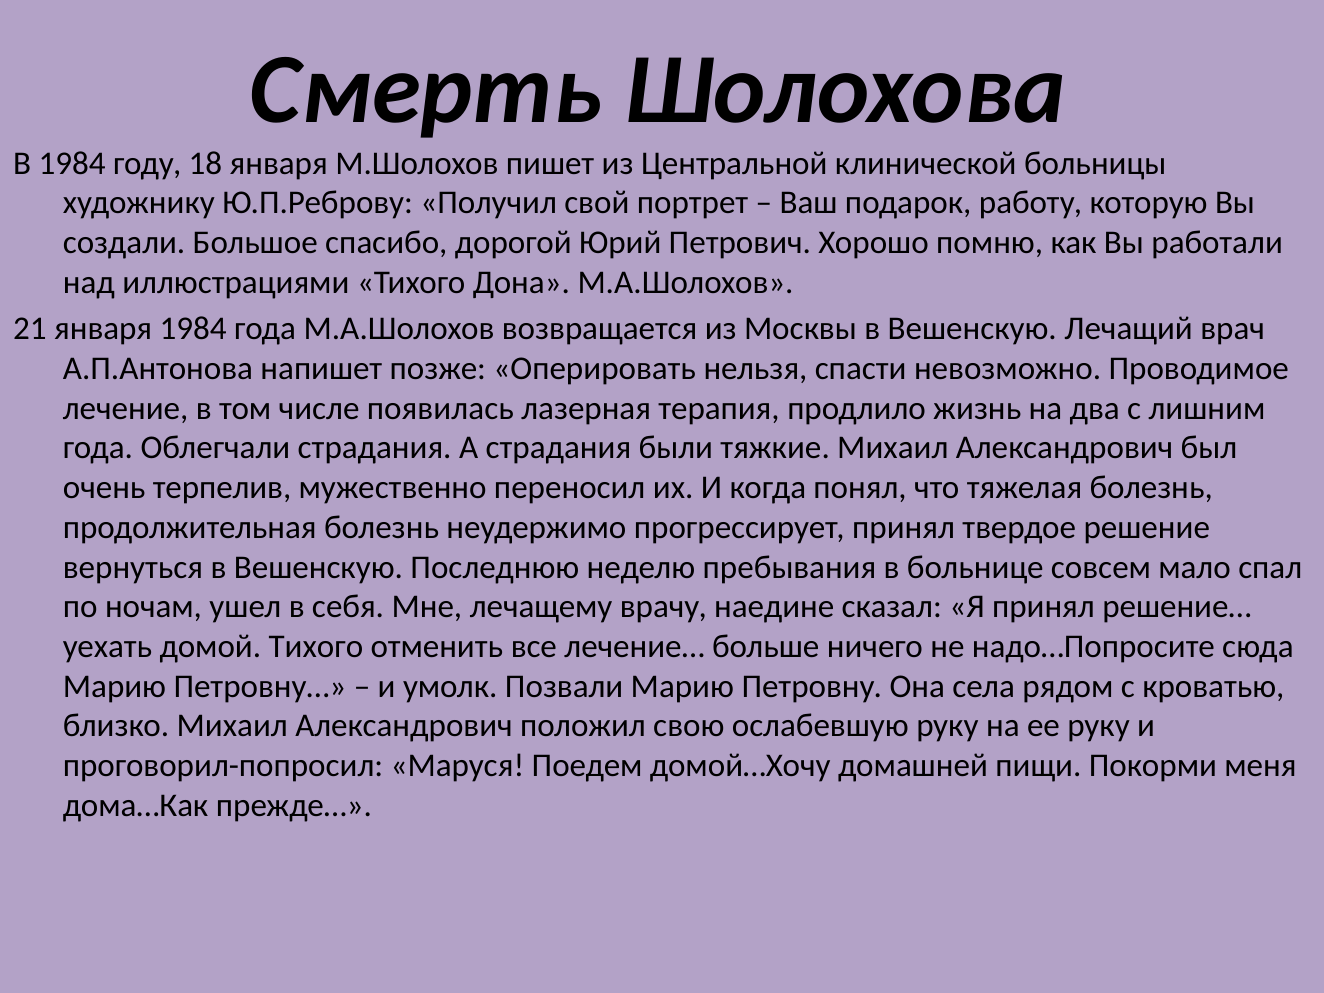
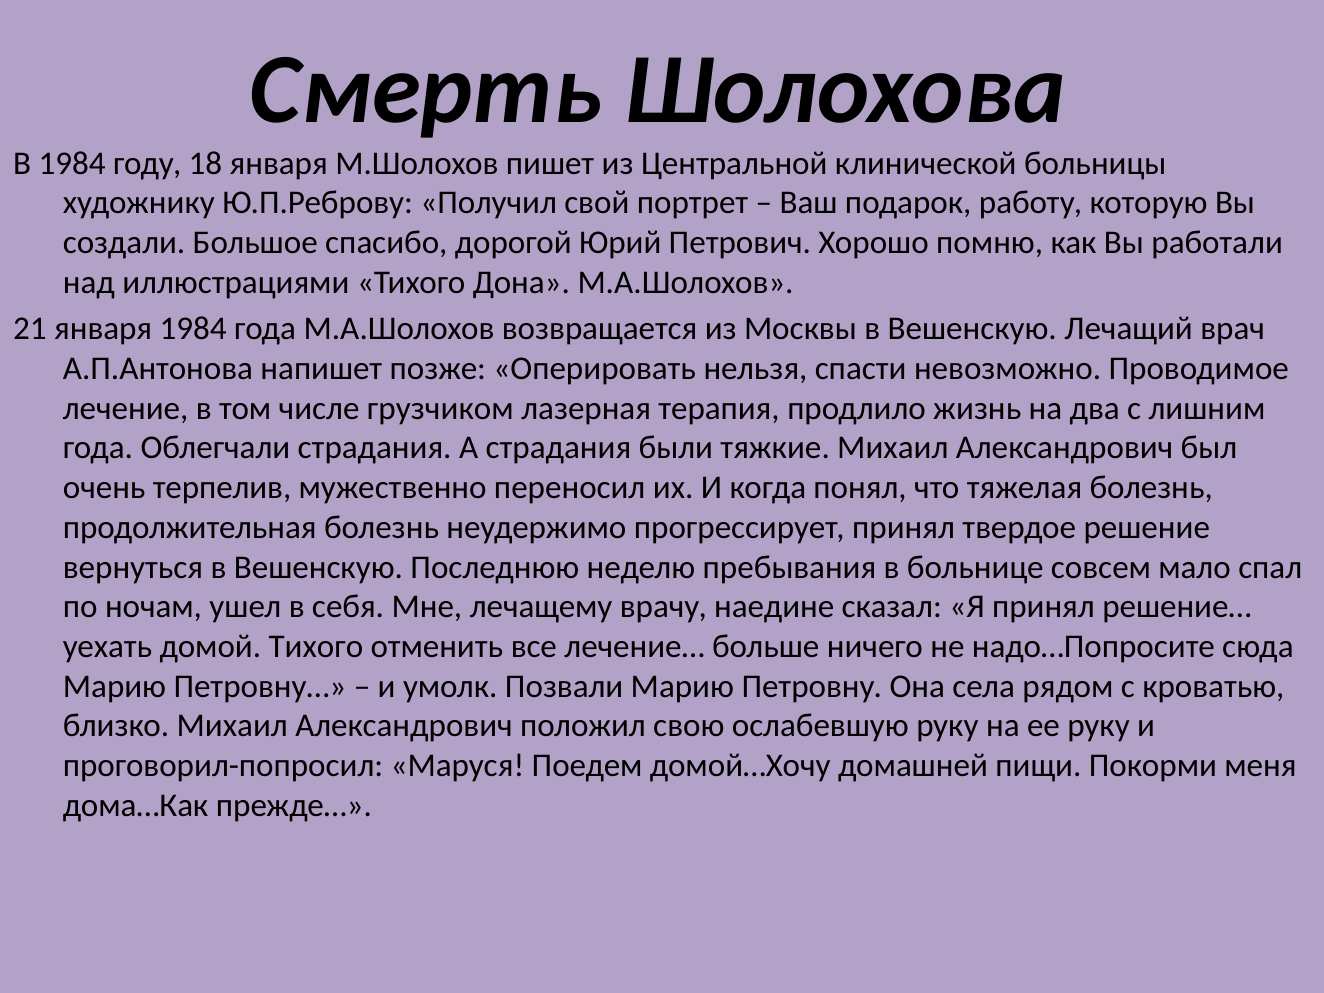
появилась: появилась -> грузчиком
